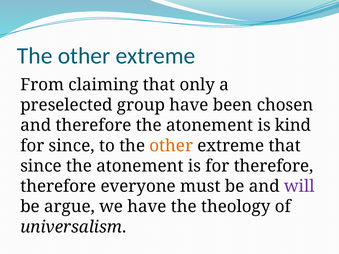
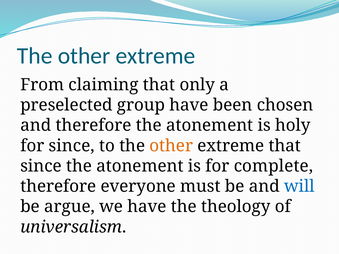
kind: kind -> holy
for therefore: therefore -> complete
will colour: purple -> blue
